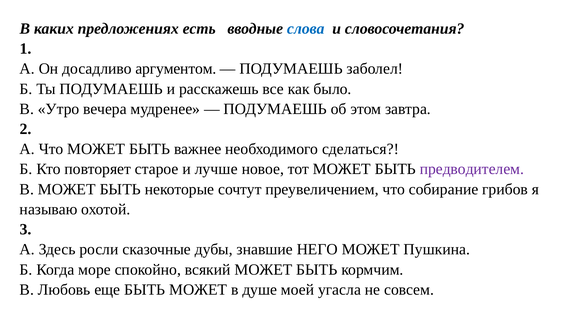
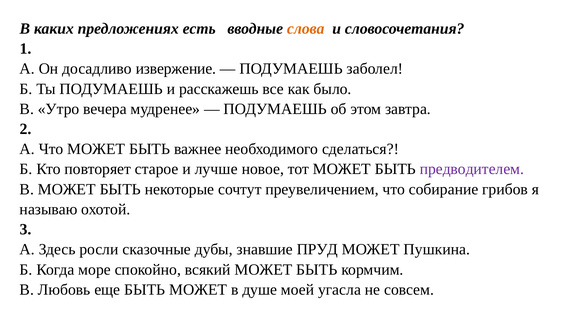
слова colour: blue -> orange
аргументом: аргументом -> извержение
НЕГО: НЕГО -> ПРУД
